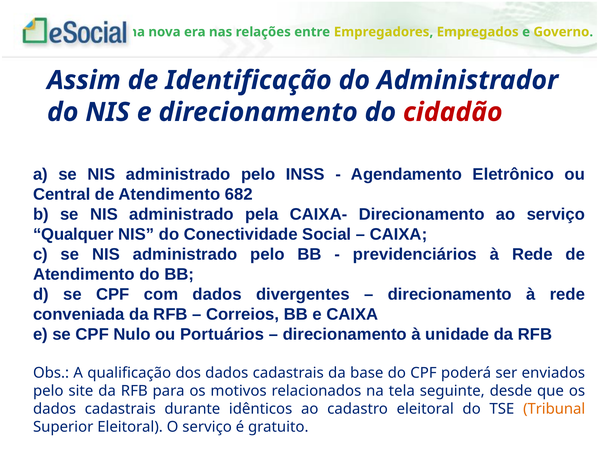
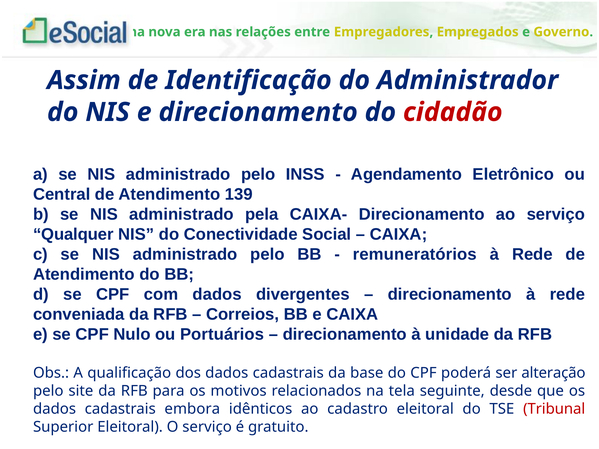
682: 682 -> 139
previdenciários: previdenciários -> remuneratórios
enviados: enviados -> alteração
durante: durante -> embora
Tribunal colour: orange -> red
